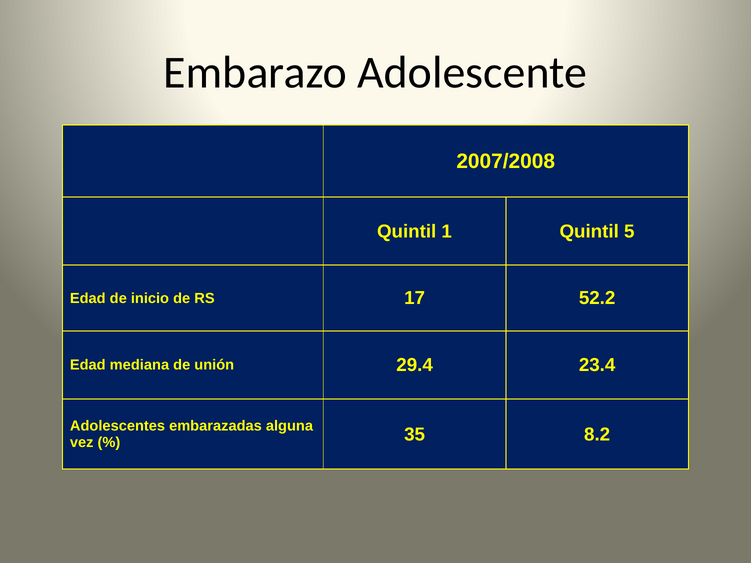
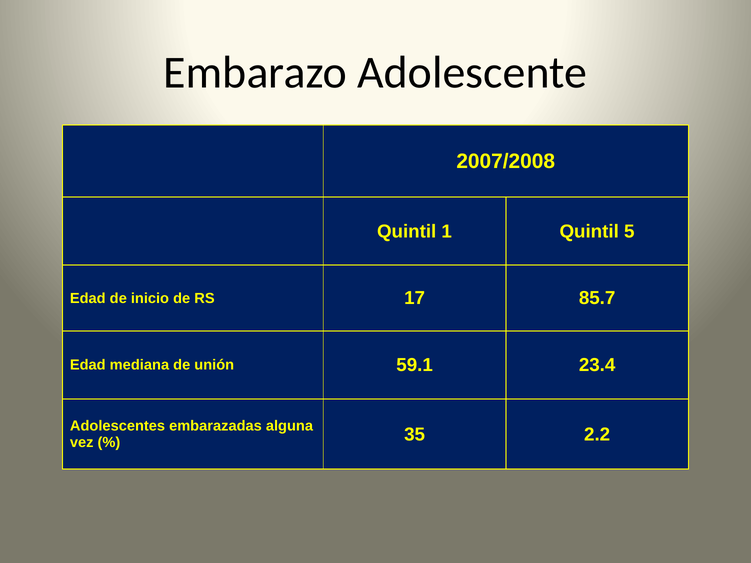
52.2: 52.2 -> 85.7
29.4: 29.4 -> 59.1
8.2: 8.2 -> 2.2
